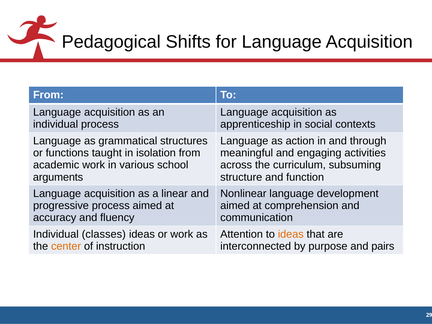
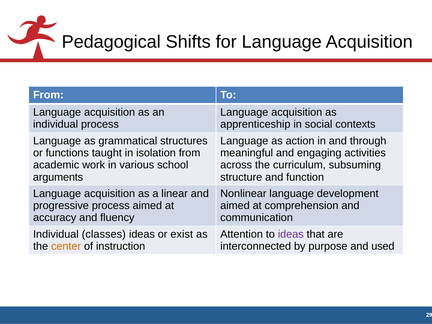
or work: work -> exist
ideas at (291, 234) colour: orange -> purple
pairs: pairs -> used
